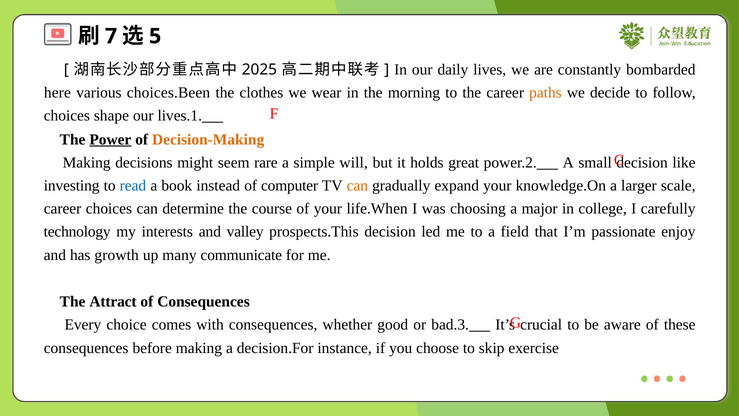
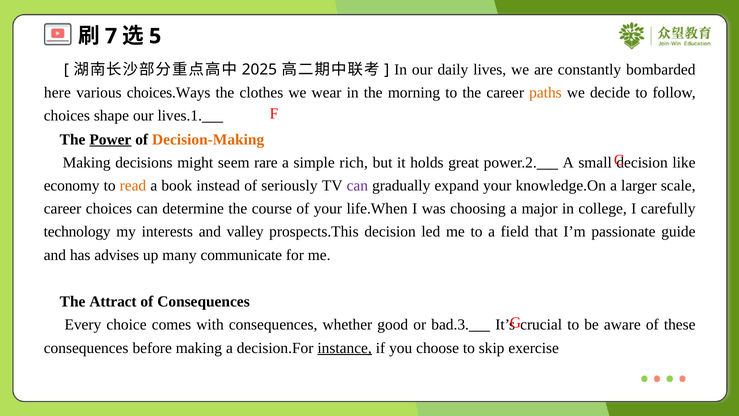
choices.Been: choices.Been -> choices.Ways
will: will -> rich
investing: investing -> economy
read colour: blue -> orange
computer: computer -> seriously
can at (357, 185) colour: orange -> purple
enjoy: enjoy -> guide
growth: growth -> advises
instance underline: none -> present
